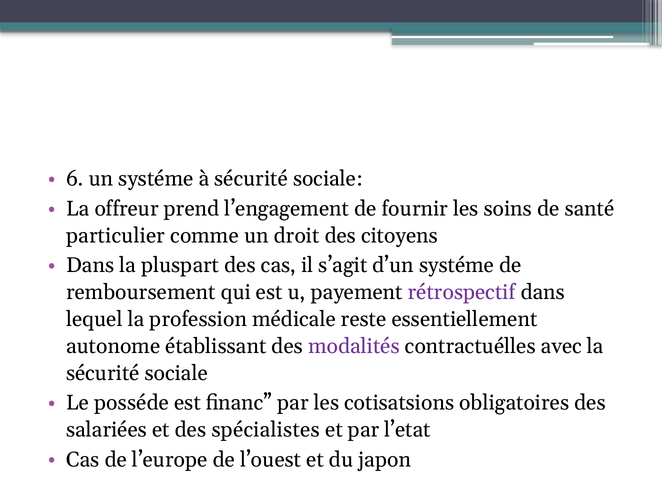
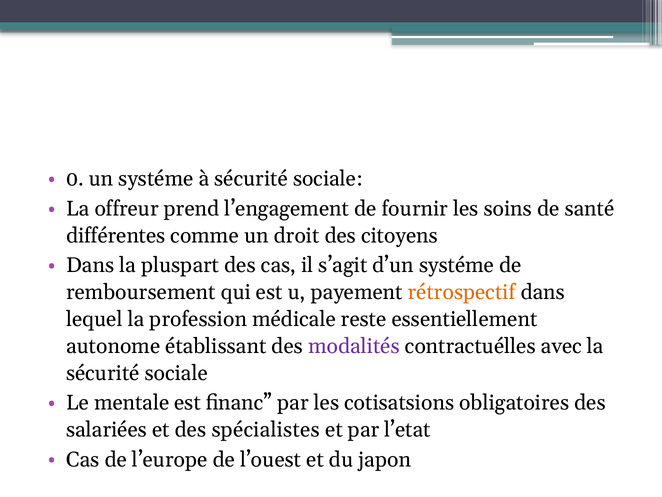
6: 6 -> 0
particulier: particulier -> différentes
rétrospectif colour: purple -> orange
posséde: posséde -> mentale
